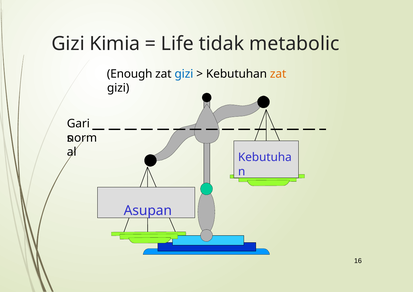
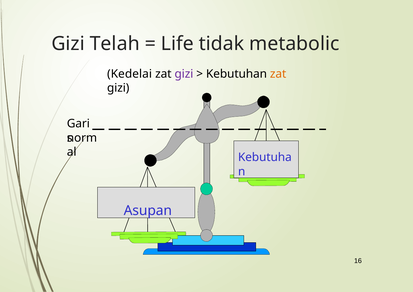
Kimia: Kimia -> Telah
Enough: Enough -> Kedelai
gizi at (184, 74) colour: blue -> purple
